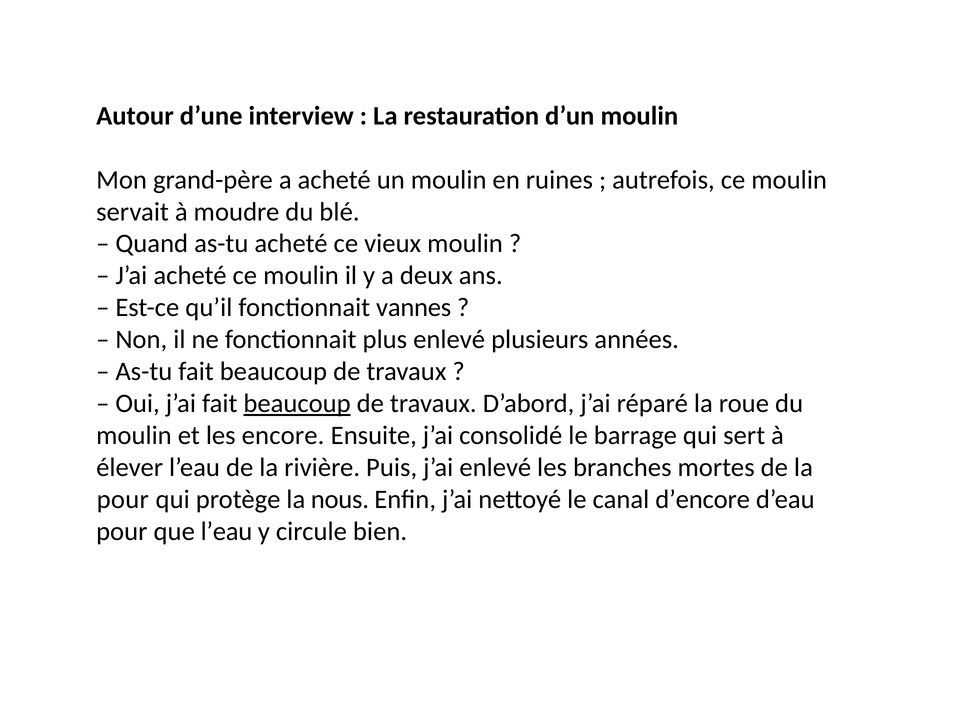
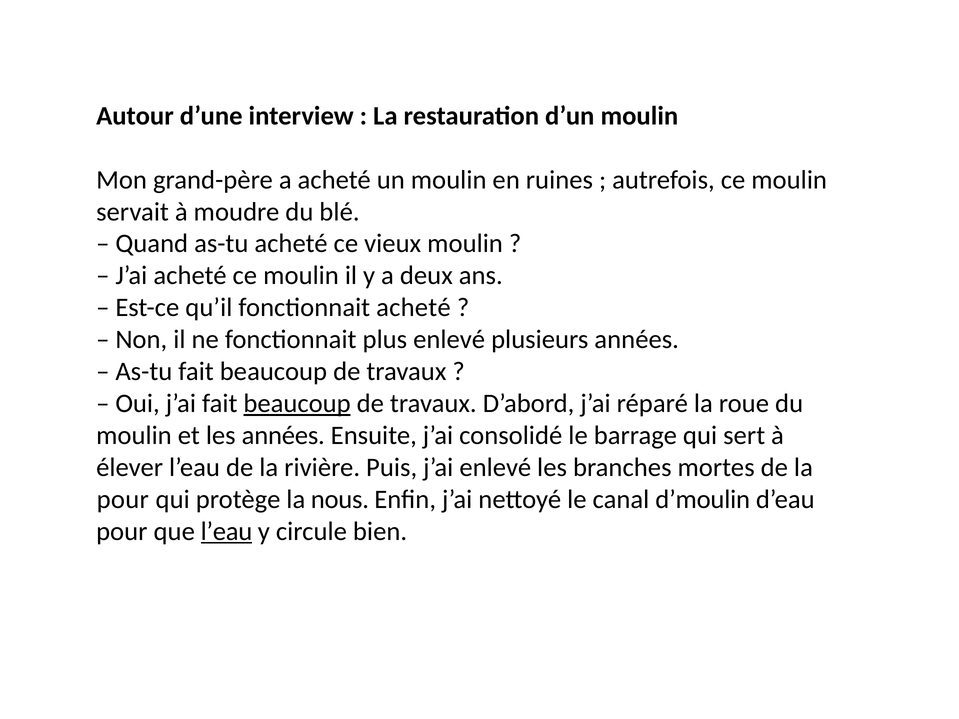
fonctionnait vannes: vannes -> acheté
les encore: encore -> années
d’encore: d’encore -> d’moulin
l’eau at (226, 532) underline: none -> present
